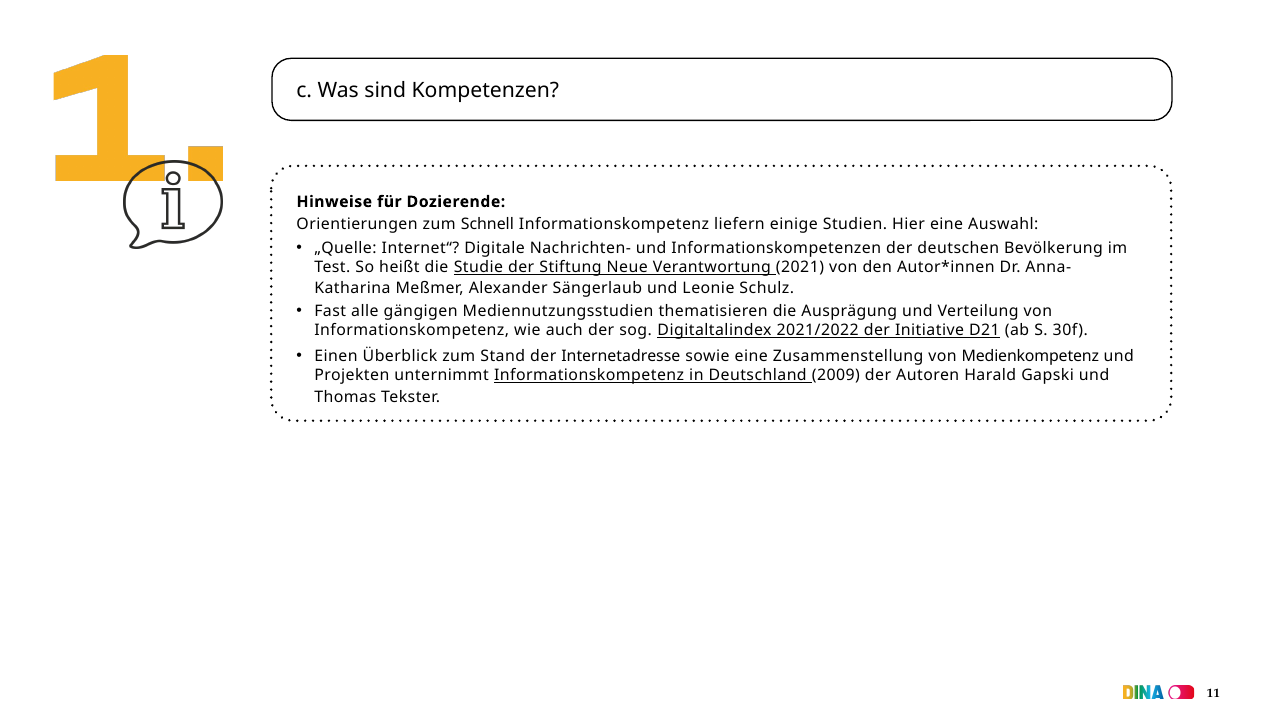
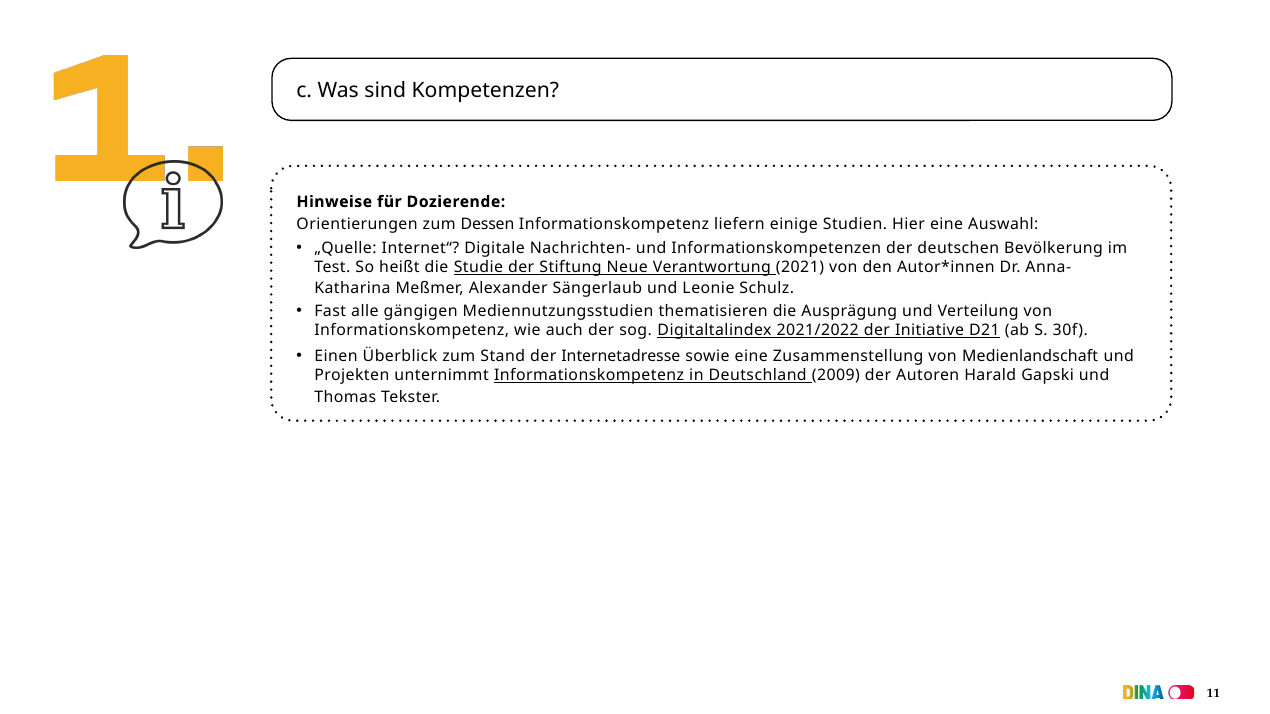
Schnell: Schnell -> Dessen
Medienkompetenz: Medienkompetenz -> Medienlandschaft
